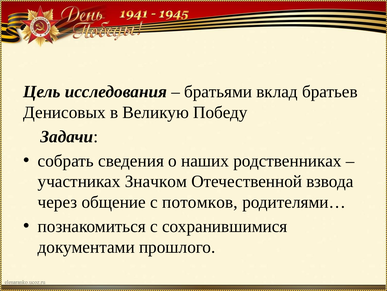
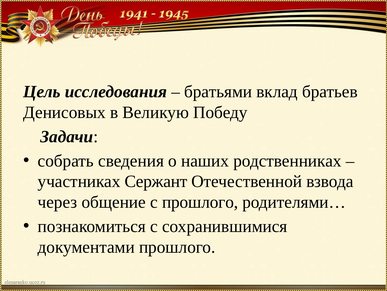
Значком: Значком -> Сержант
с потомков: потомков -> прошлого
